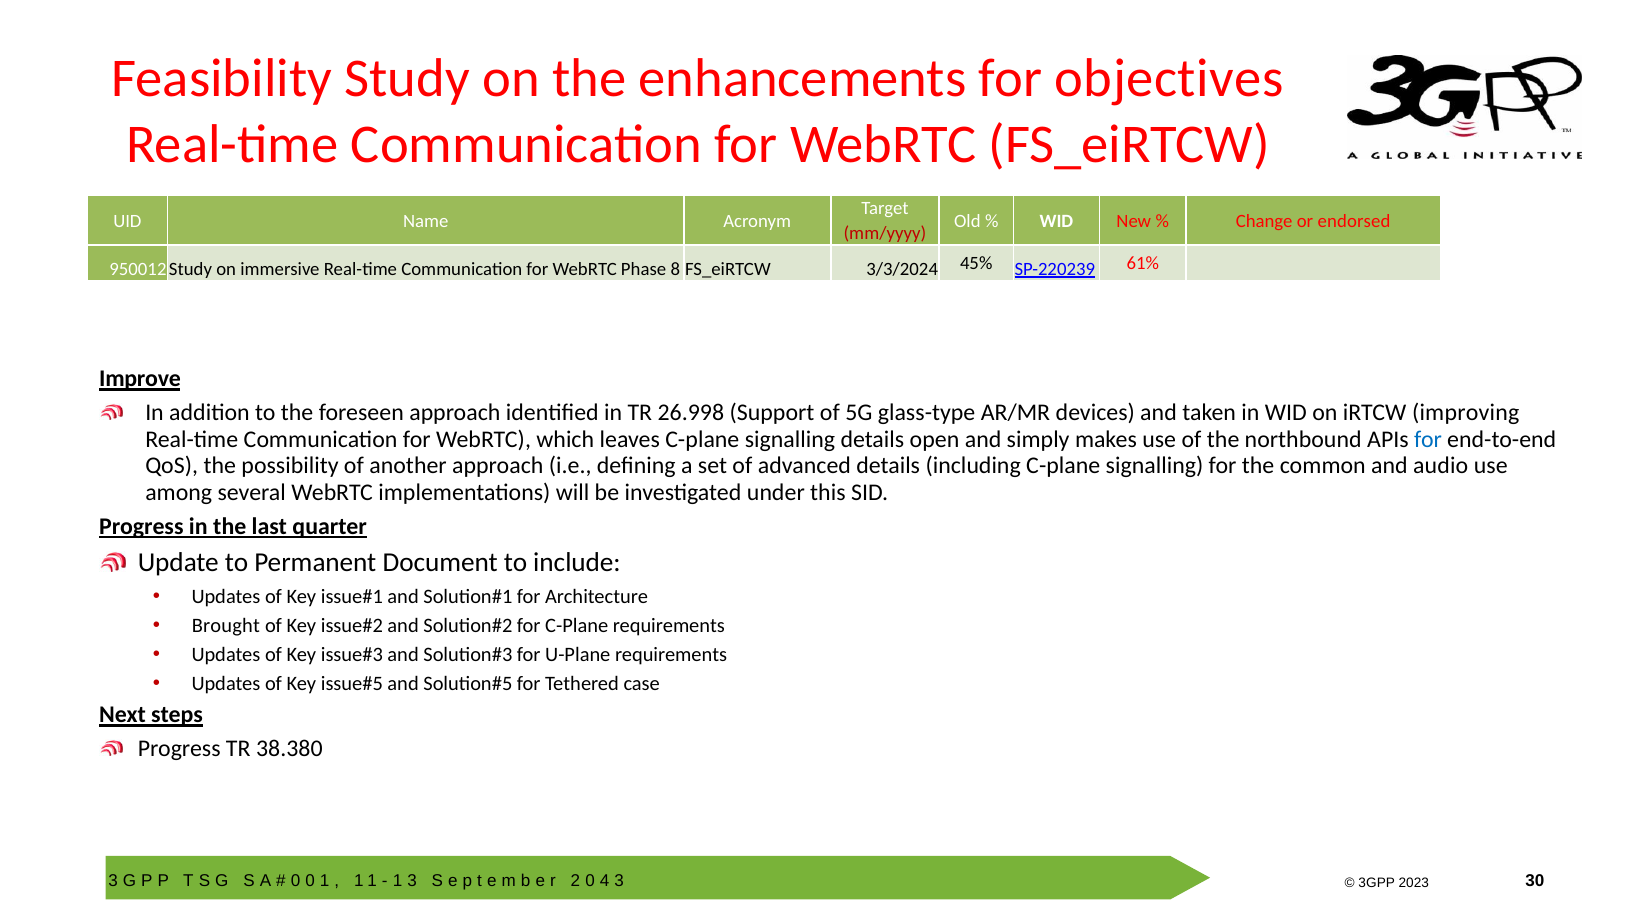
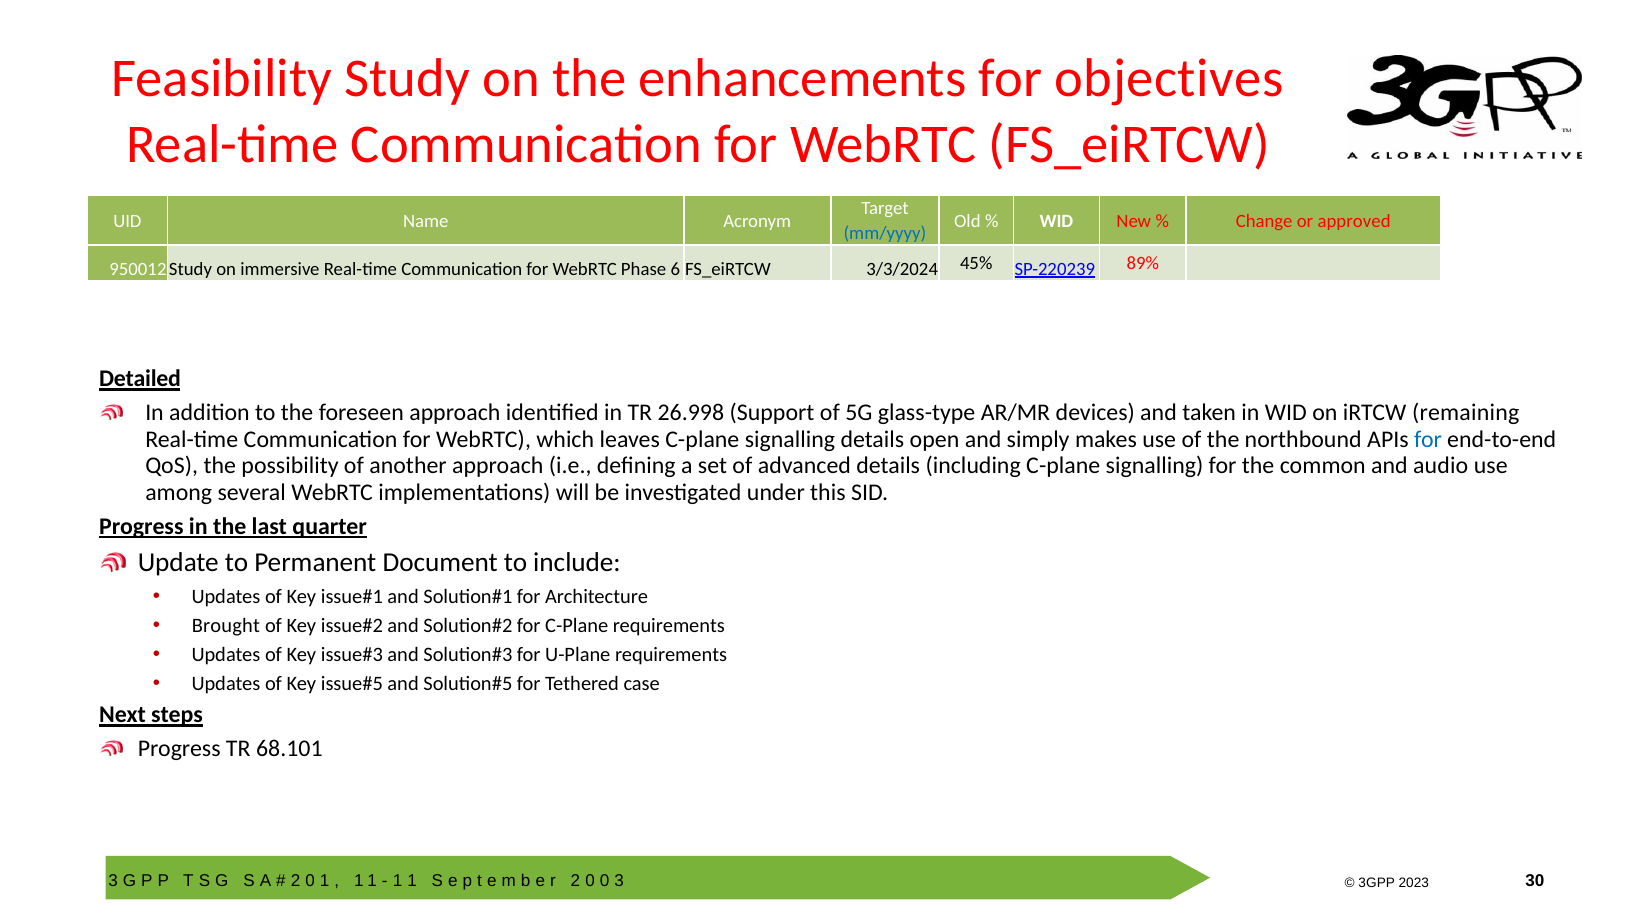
endorsed: endorsed -> approved
mm/yyyy colour: red -> blue
8: 8 -> 6
61%: 61% -> 89%
Improve: Improve -> Detailed
improving: improving -> remaining
38.380: 38.380 -> 68.101
0 at (296, 881): 0 -> 2
1 3: 3 -> 1
4 at (605, 881): 4 -> 0
